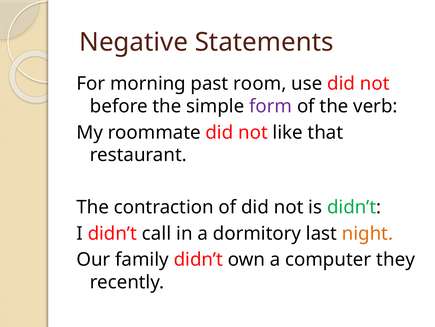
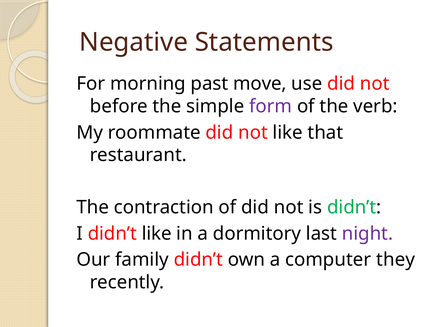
room: room -> move
didn’t call: call -> like
night colour: orange -> purple
